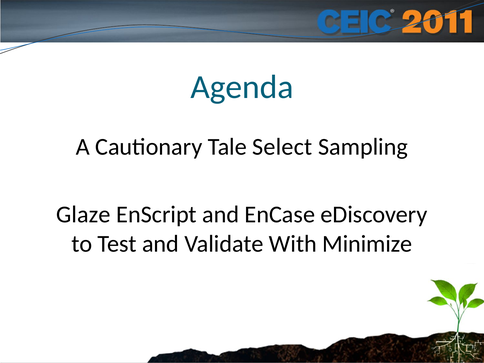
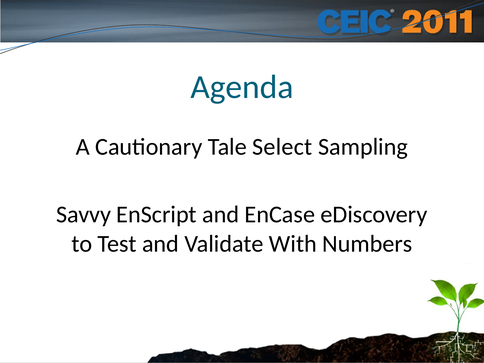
Glaze: Glaze -> Savvy
Minimize: Minimize -> Numbers
